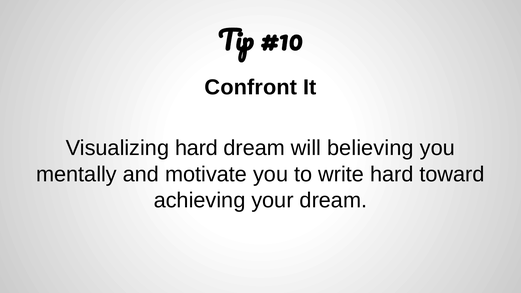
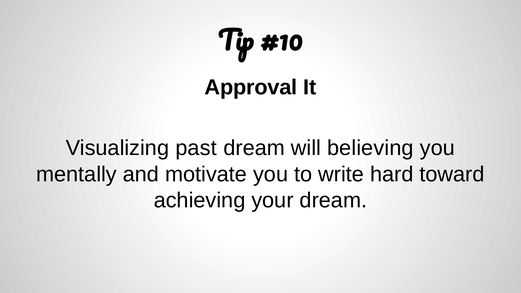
Confront: Confront -> Approval
Visualizing hard: hard -> past
